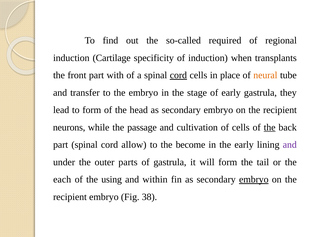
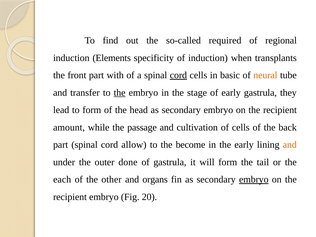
Cartilage: Cartilage -> Elements
place: place -> basic
the at (120, 93) underline: none -> present
neurons: neurons -> amount
the at (270, 127) underline: present -> none
and at (290, 145) colour: purple -> orange
parts: parts -> done
using: using -> other
within: within -> organs
38: 38 -> 20
